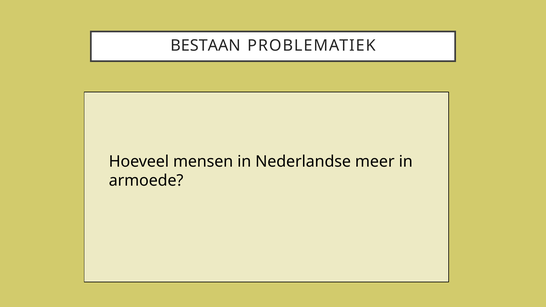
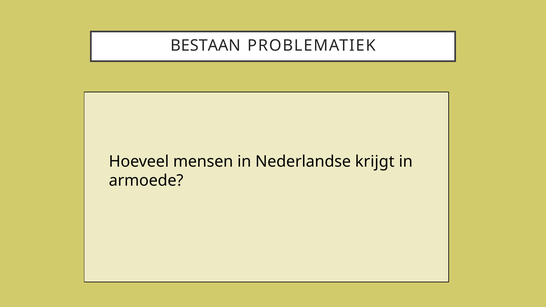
meer: meer -> krijgt
